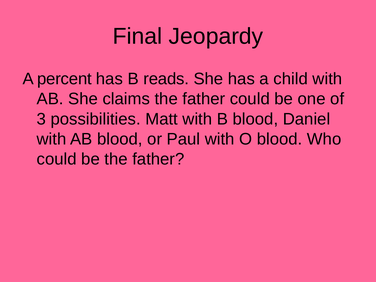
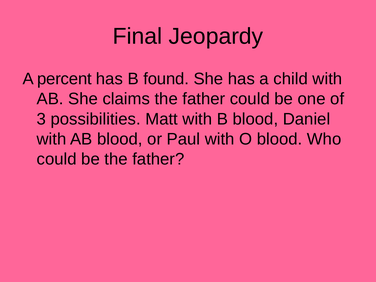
reads: reads -> found
